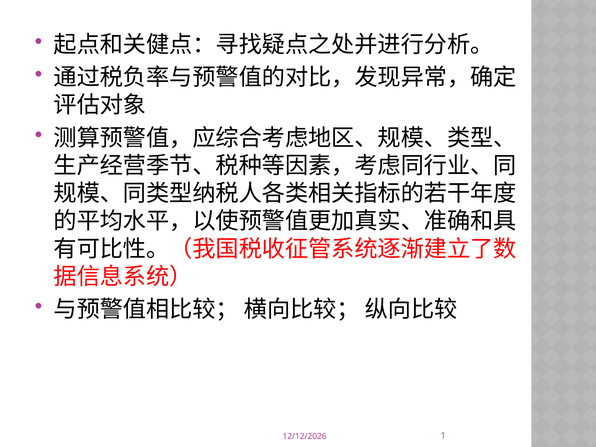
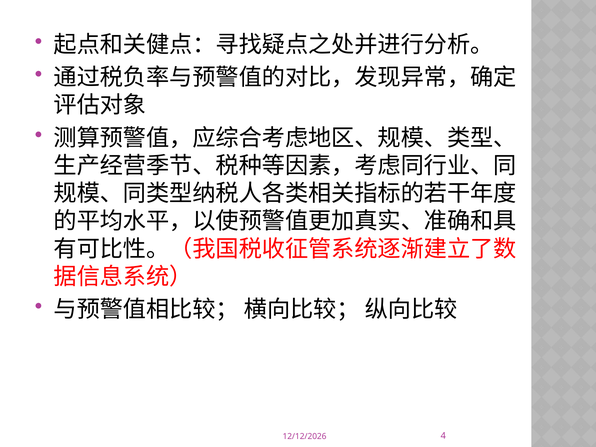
1: 1 -> 4
